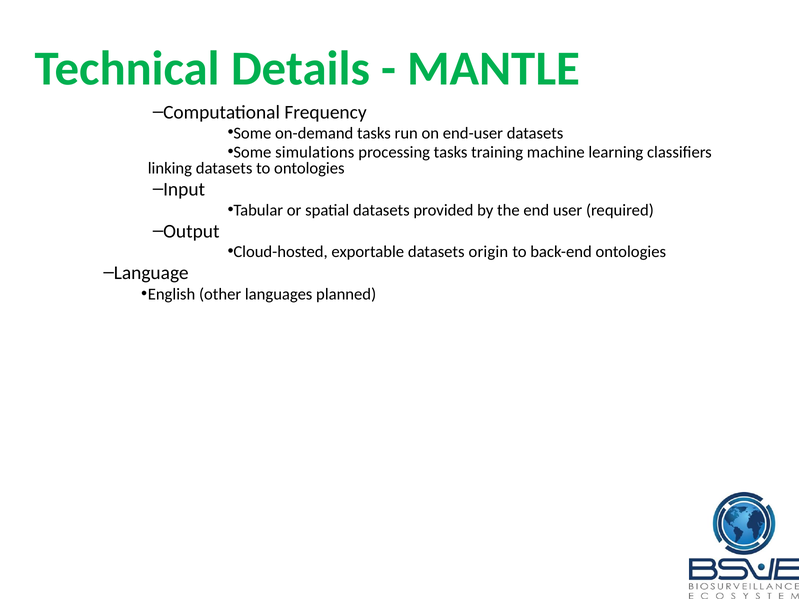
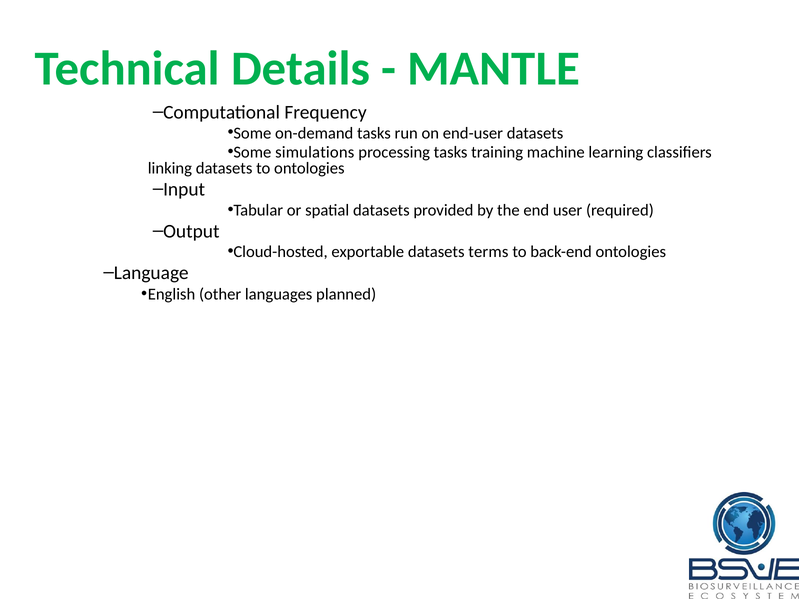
origin: origin -> terms
